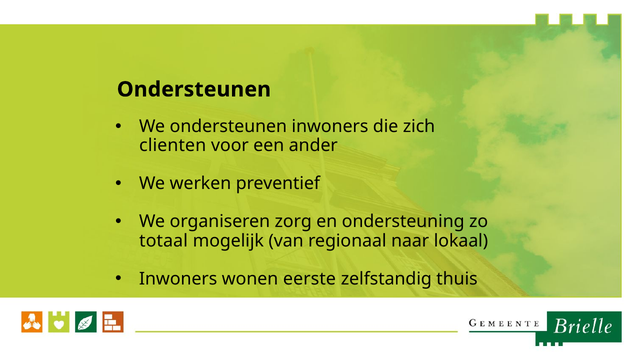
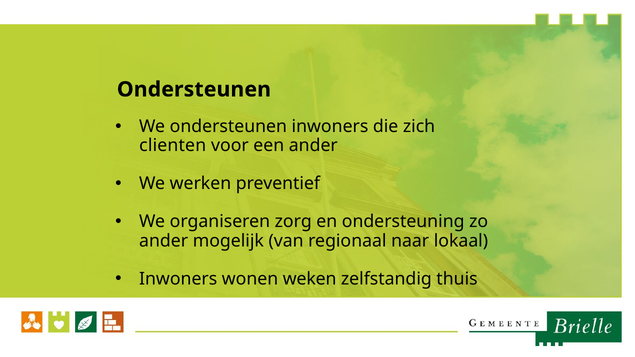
totaal at (164, 241): totaal -> ander
eerste: eerste -> weken
